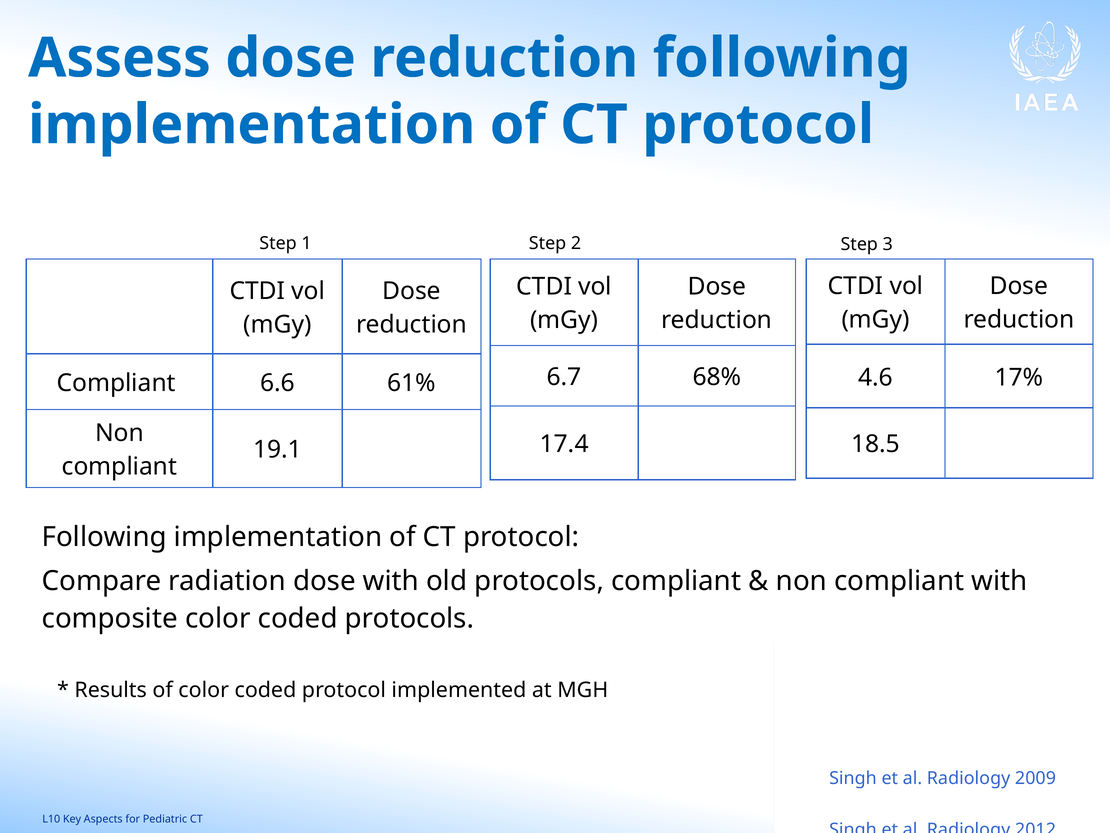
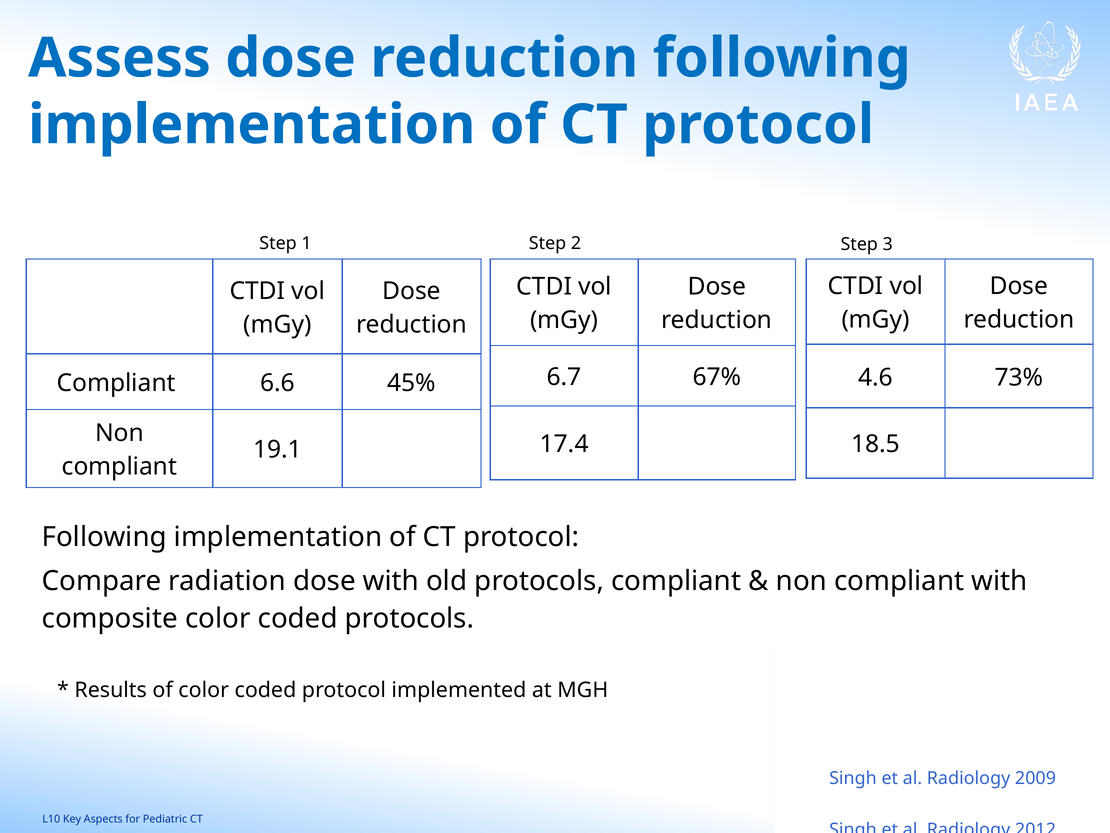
68%: 68% -> 67%
17%: 17% -> 73%
61%: 61% -> 45%
